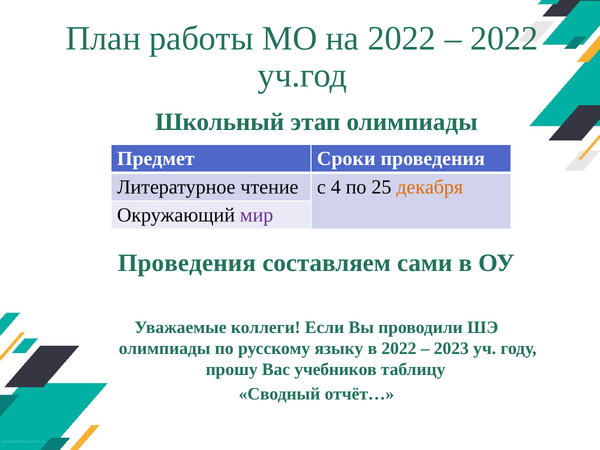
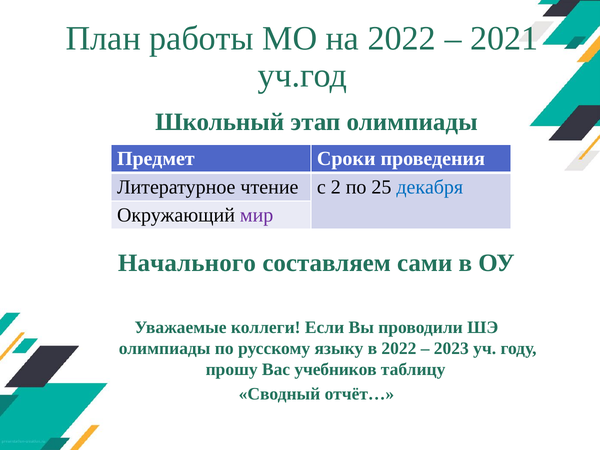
2022 at (504, 39): 2022 -> 2021
4: 4 -> 2
декабря colour: orange -> blue
Проведения at (187, 263): Проведения -> Начального
